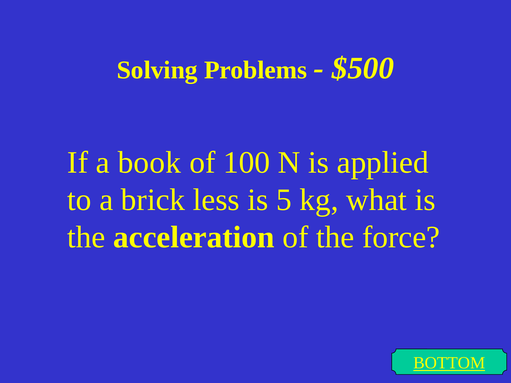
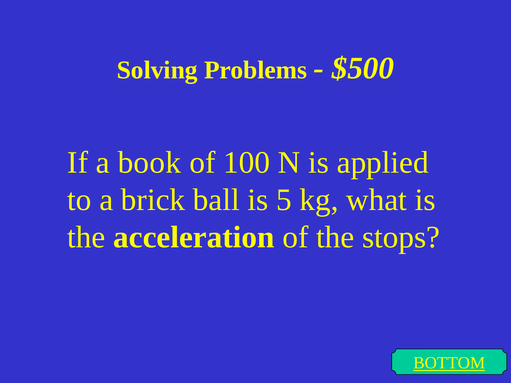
less: less -> ball
force: force -> stops
